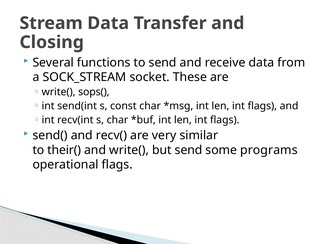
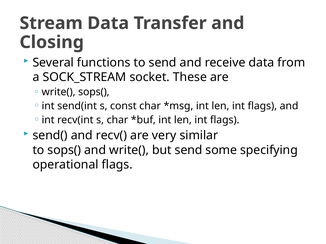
to their(: their( -> sops(
programs: programs -> specifying
